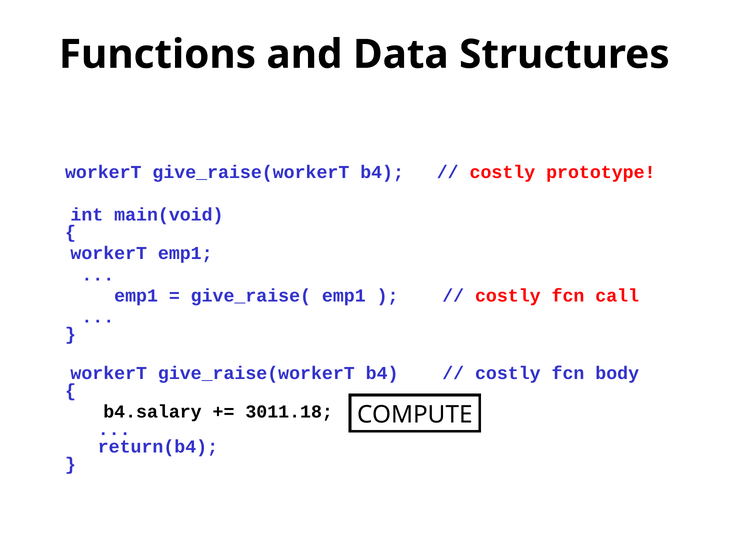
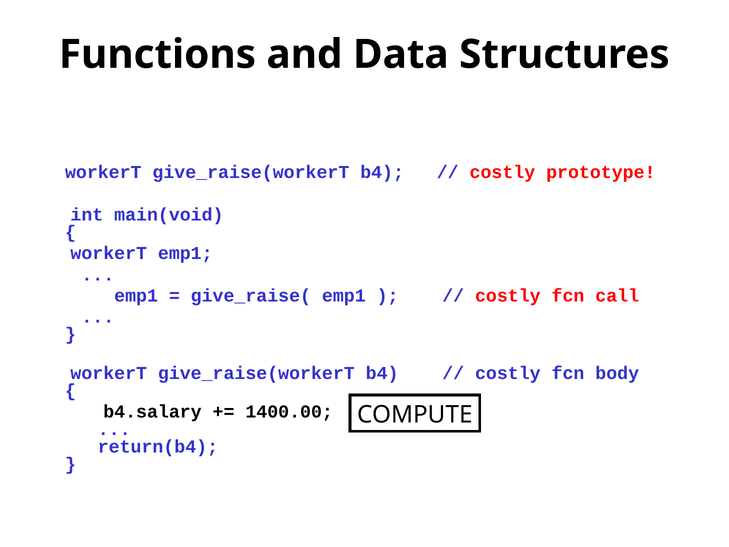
3011.18: 3011.18 -> 1400.00
